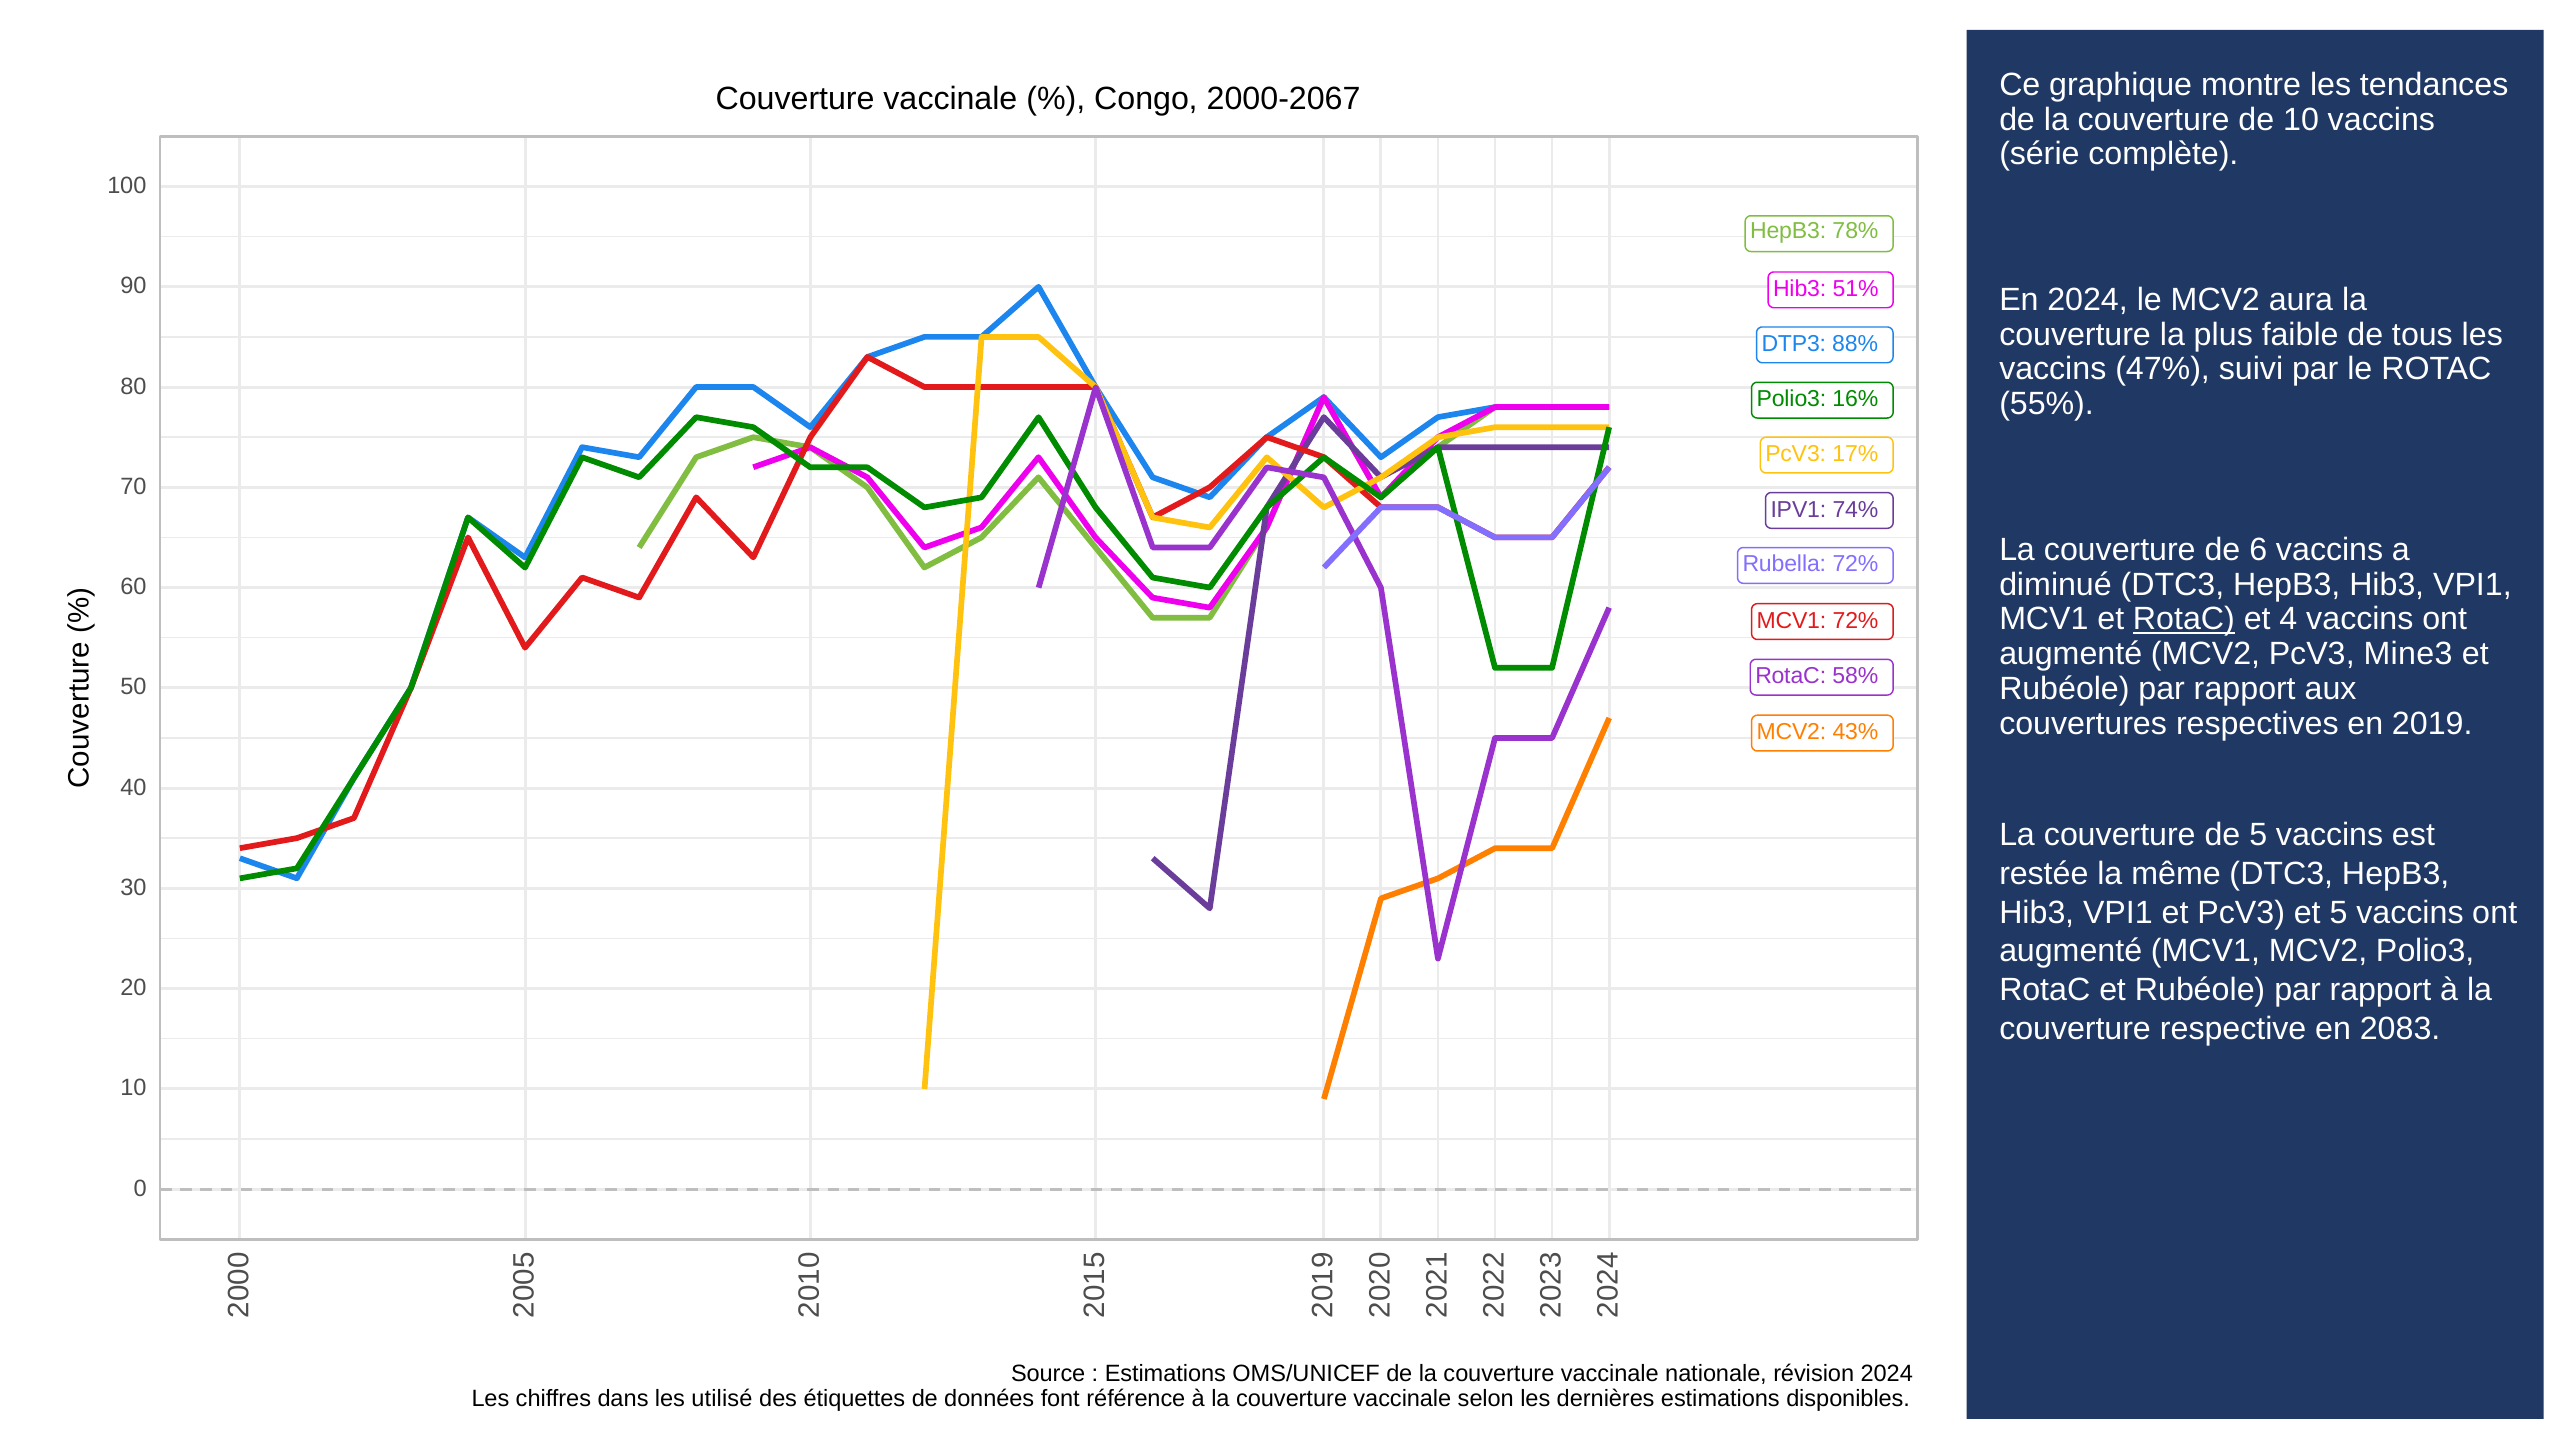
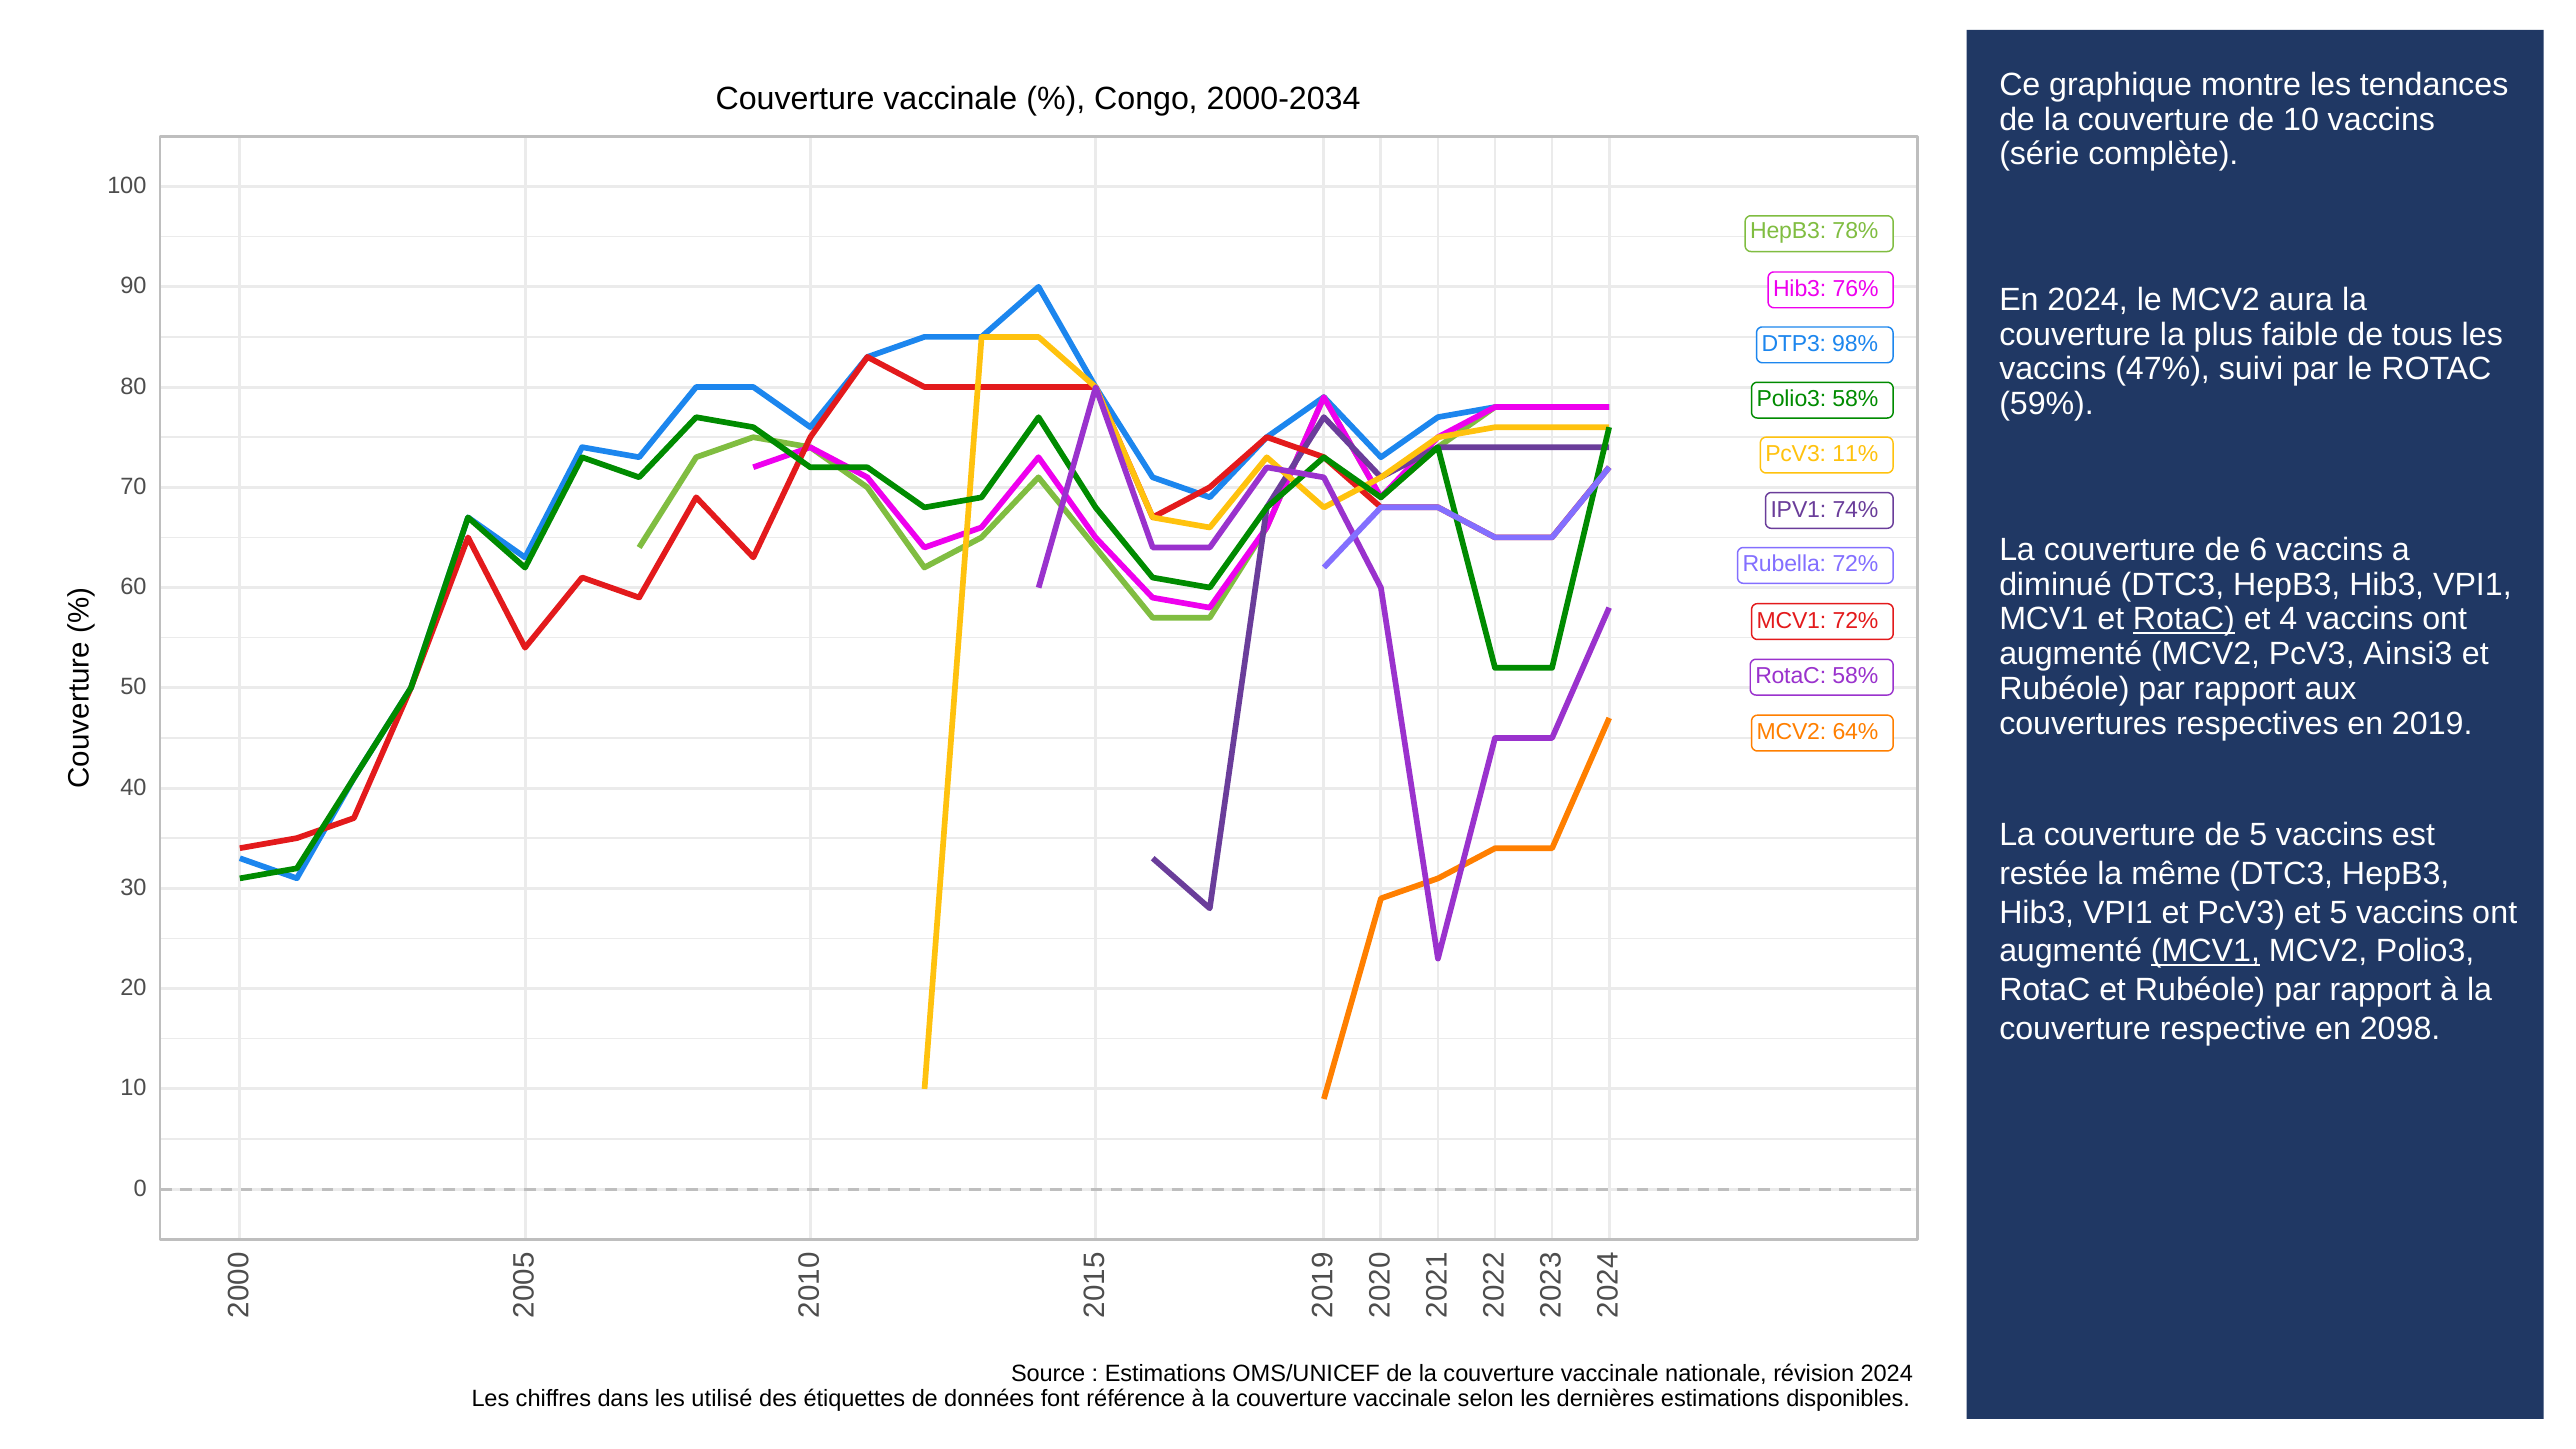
2000-2067: 2000-2067 -> 2000-2034
51%: 51% -> 76%
88%: 88% -> 98%
Polio3 16%: 16% -> 58%
55%: 55% -> 59%
17%: 17% -> 11%
Mine3: Mine3 -> Ainsi3
43%: 43% -> 64%
MCV1 at (2205, 951) underline: none -> present
2083: 2083 -> 2098
